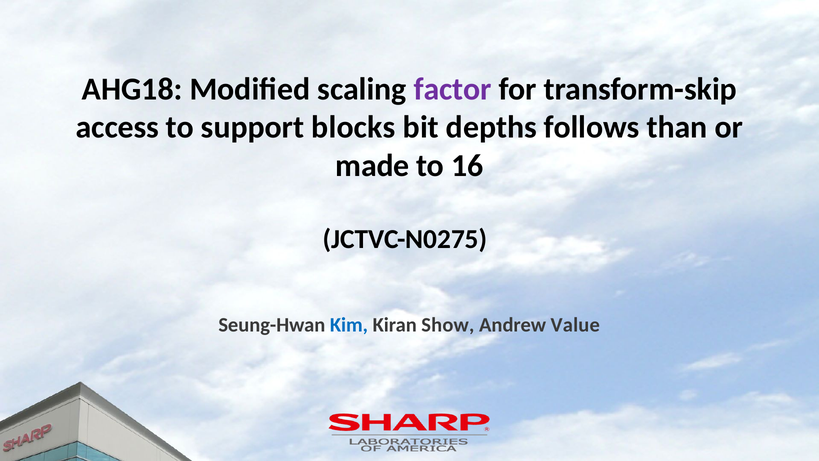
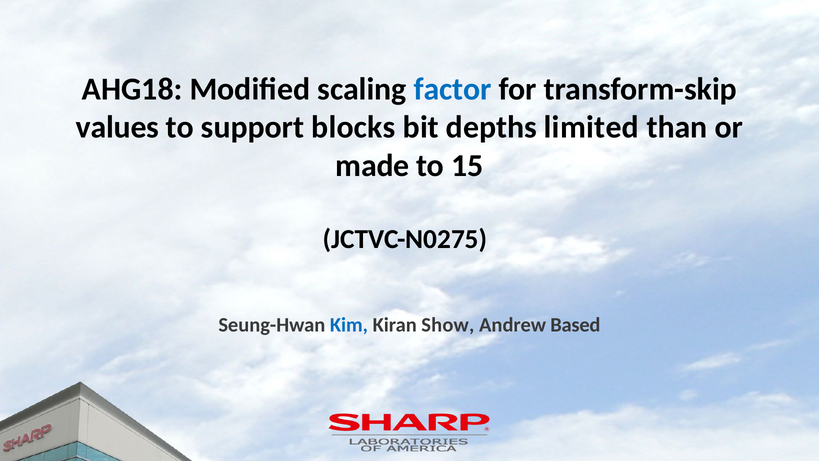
factor at (453, 89) colour: purple -> blue
access: access -> values
follows: follows -> limited
16: 16 -> 15
Value: Value -> Based
